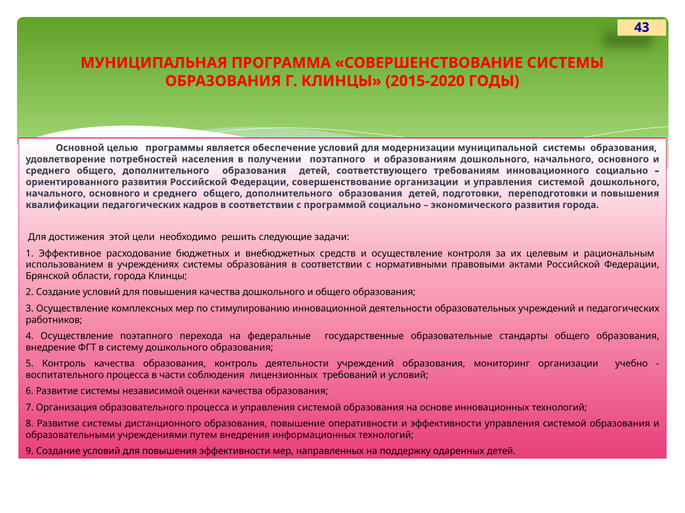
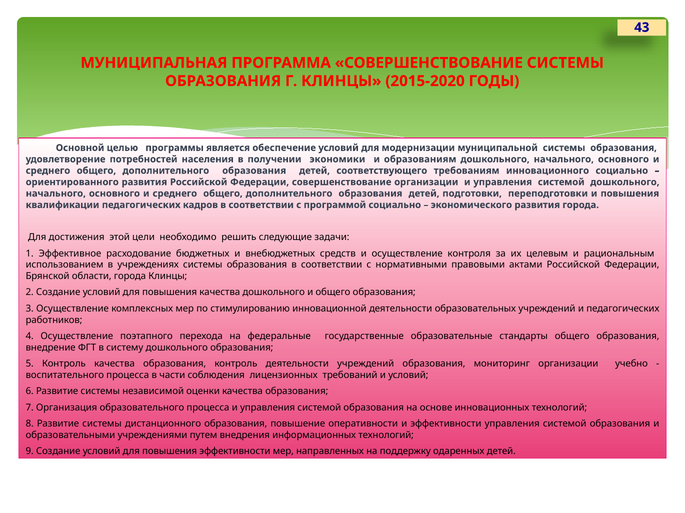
получении поэтапного: поэтапного -> экономики
